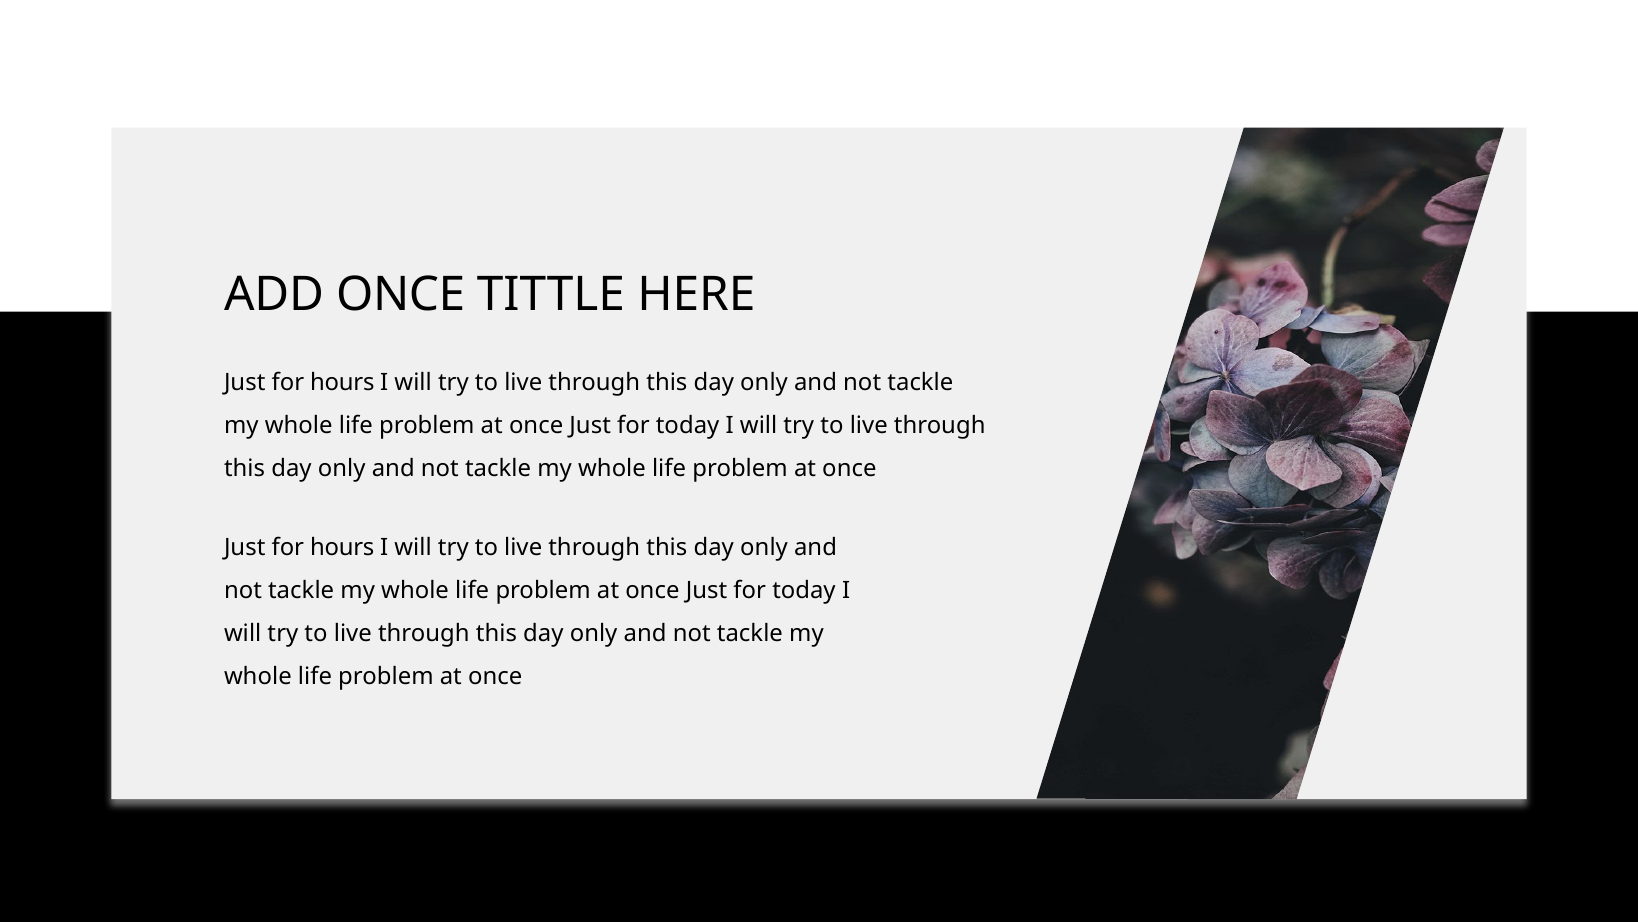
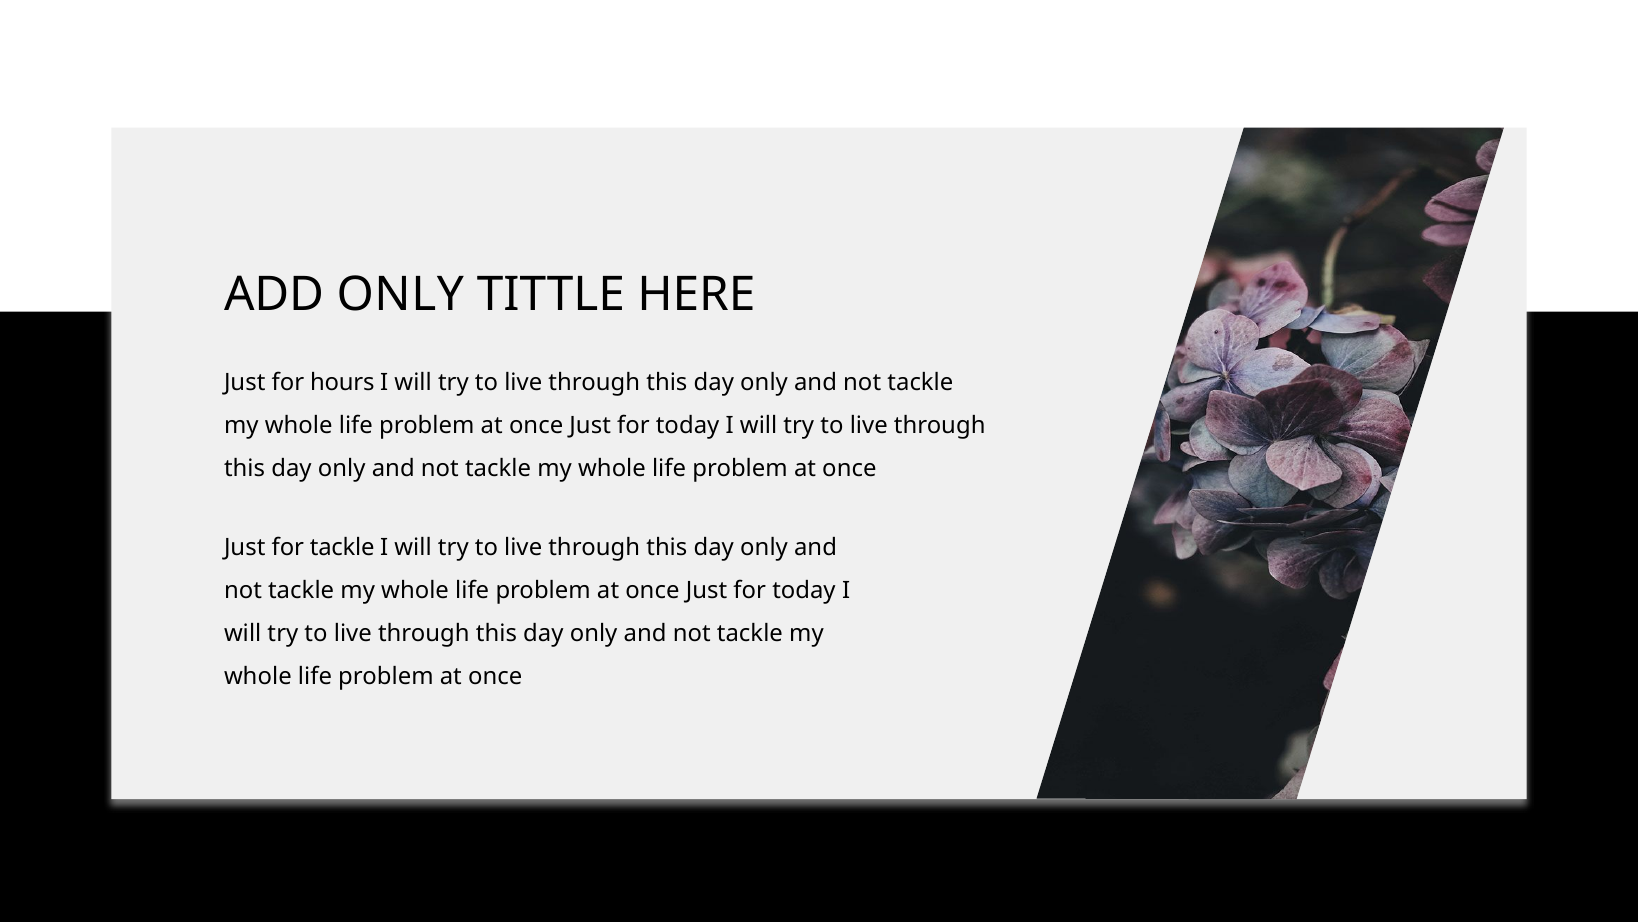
ADD ONCE: ONCE -> ONLY
hours at (342, 547): hours -> tackle
